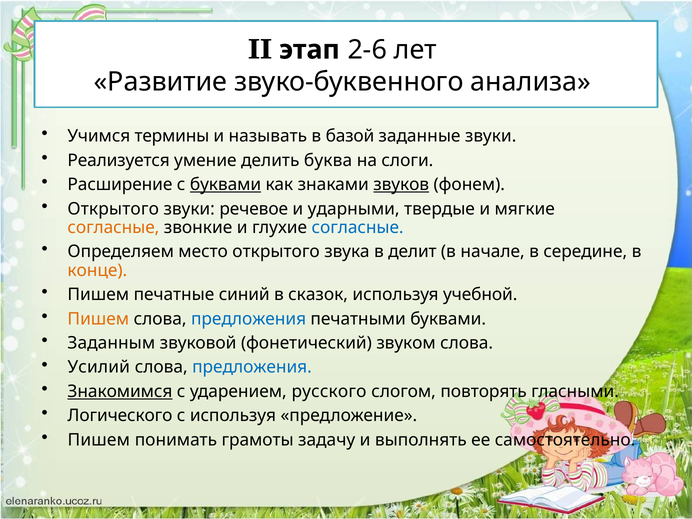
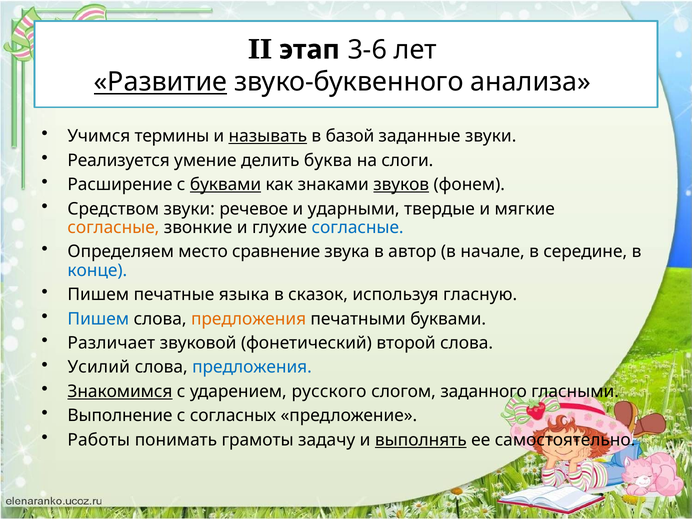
2-6: 2-6 -> 3-6
Развитие underline: none -> present
называть underline: none -> present
Открытого at (113, 209): Открытого -> Средством
место открытого: открытого -> сравнение
делит: делит -> автор
конце colour: orange -> blue
синий: синий -> языка
учебной: учебной -> гласную
Пишем at (98, 319) colour: orange -> blue
предложения at (249, 319) colour: blue -> orange
Заданным: Заданным -> Различает
звуком: звуком -> второй
повторять: повторять -> заданного
Логического: Логического -> Выполнение
с используя: используя -> согласных
Пишем at (99, 440): Пишем -> Работы
выполнять underline: none -> present
